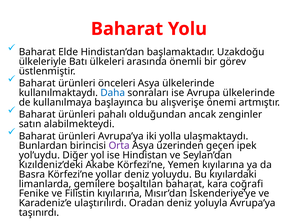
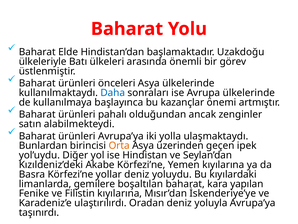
alışverişe: alışverişe -> kazançlar
Orta colour: purple -> orange
coğrafi: coğrafi -> yapılan
